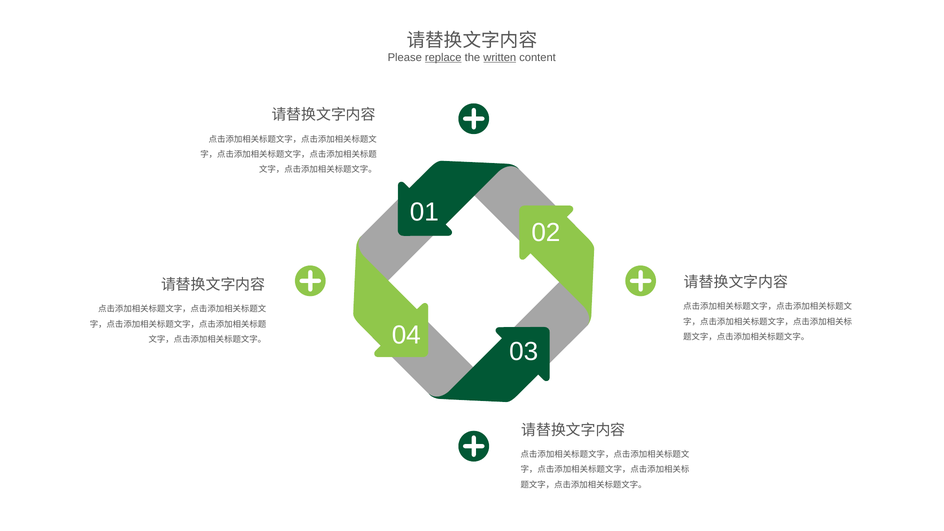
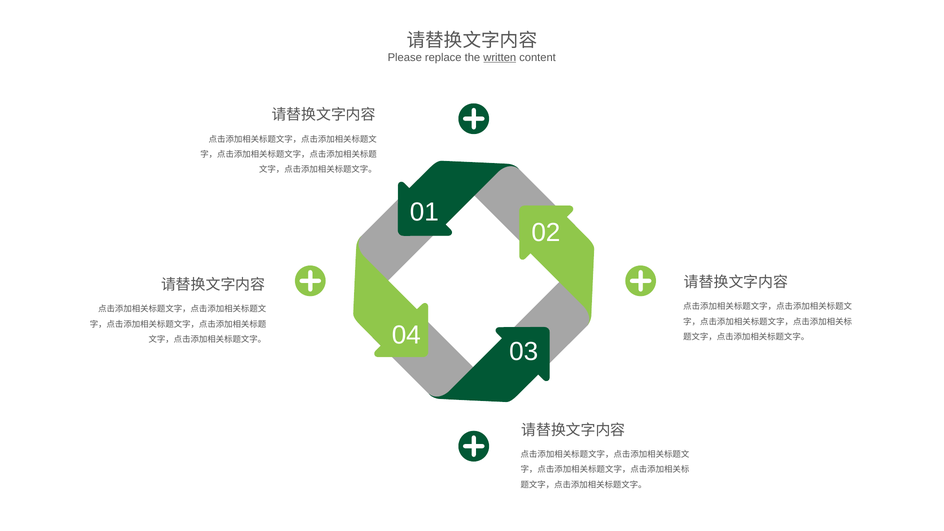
replace underline: present -> none
